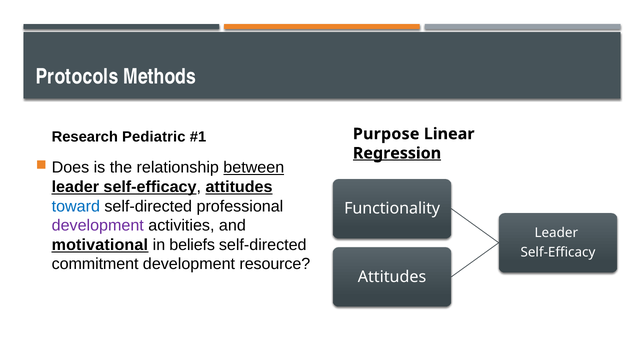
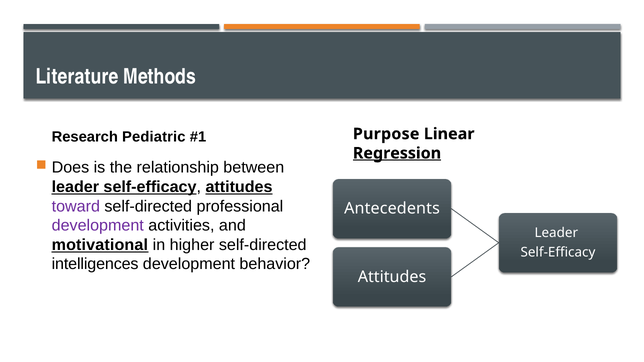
Protocols: Protocols -> Literature
between underline: present -> none
toward colour: blue -> purple
Functionality: Functionality -> Antecedents
beliefs: beliefs -> higher
commitment: commitment -> intelligences
resource: resource -> behavior
